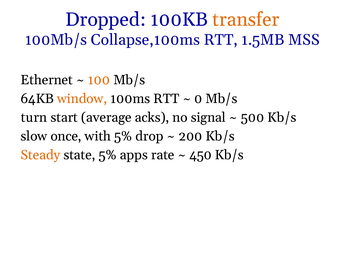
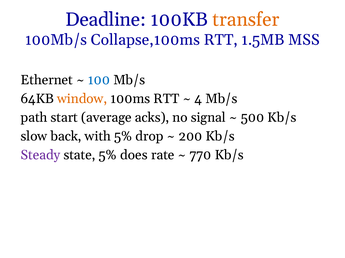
Dropped: Dropped -> Deadline
100 colour: orange -> blue
0: 0 -> 4
turn: turn -> path
once: once -> back
Steady colour: orange -> purple
apps: apps -> does
450: 450 -> 770
